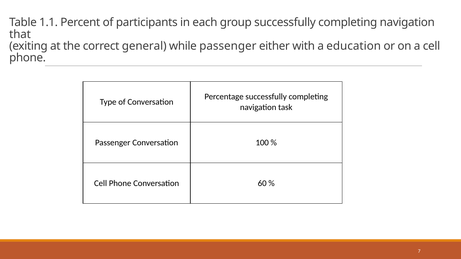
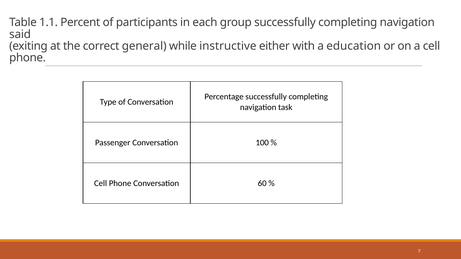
that: that -> said
while passenger: passenger -> instructive
